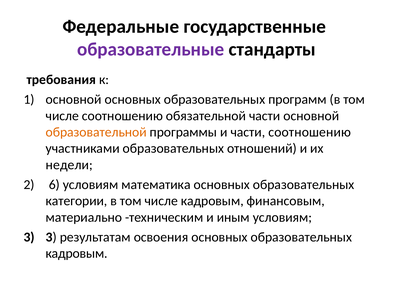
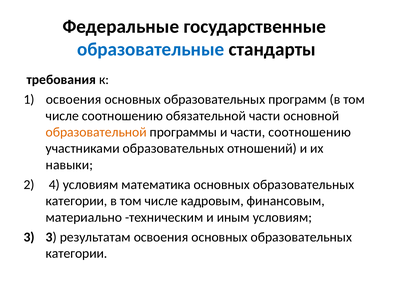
образовательные colour: purple -> blue
основной at (74, 100): основной -> освоения
недели: недели -> навыки
6: 6 -> 4
кадровым at (77, 254): кадровым -> категории
